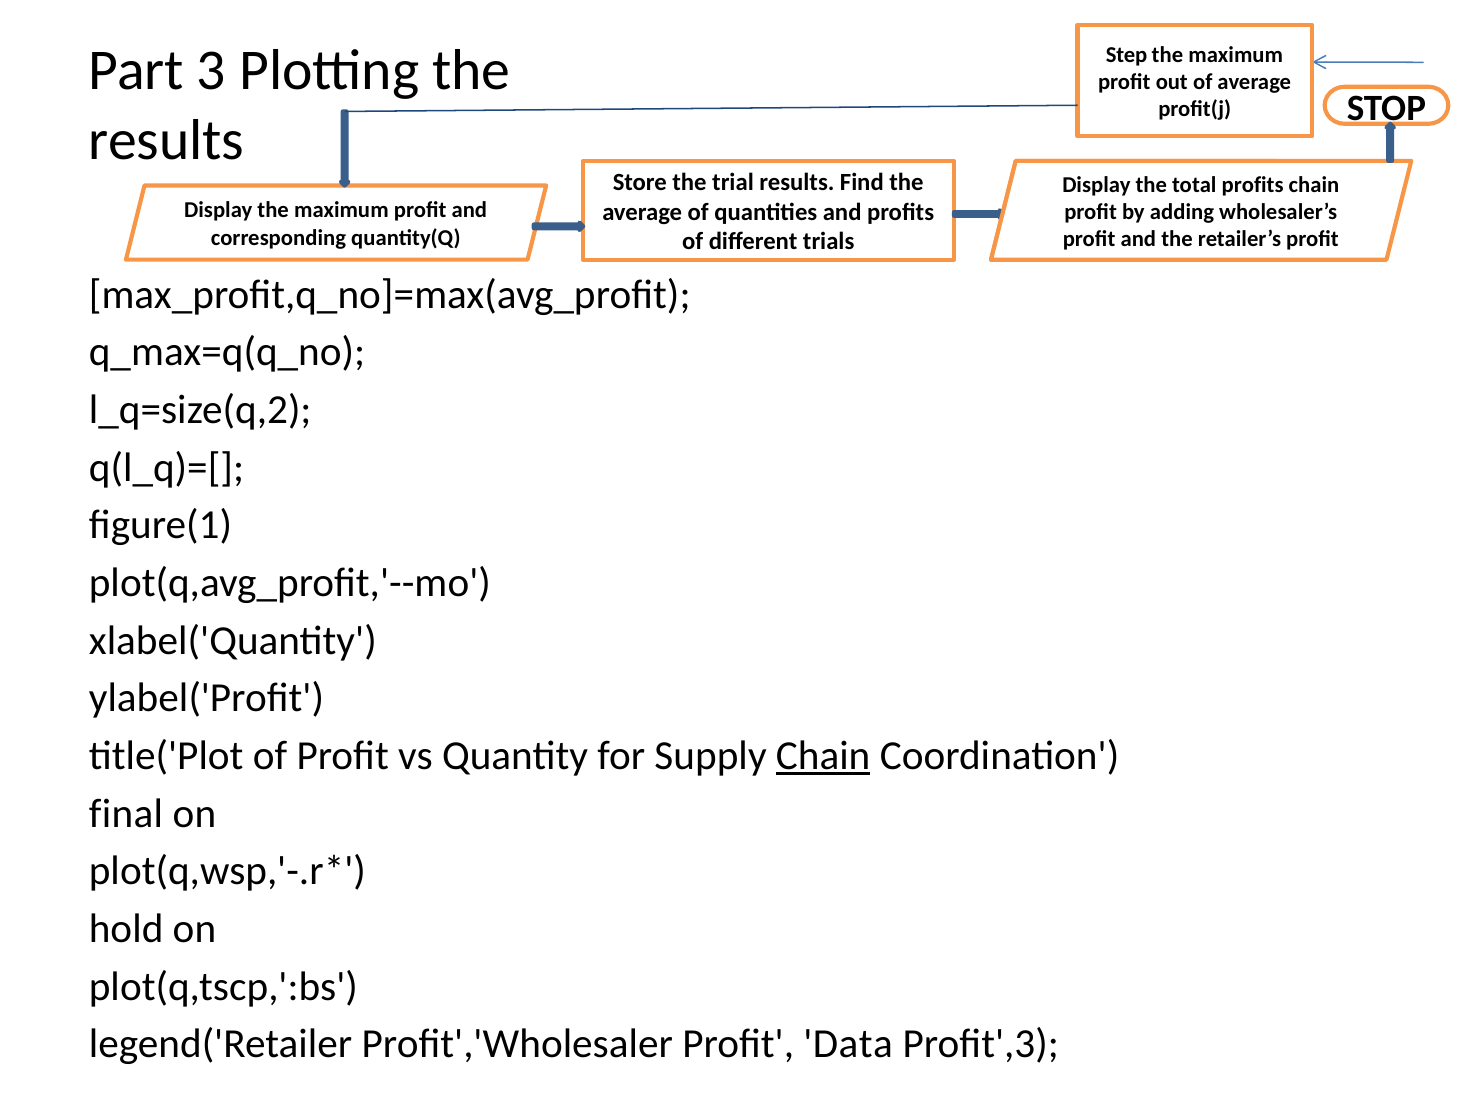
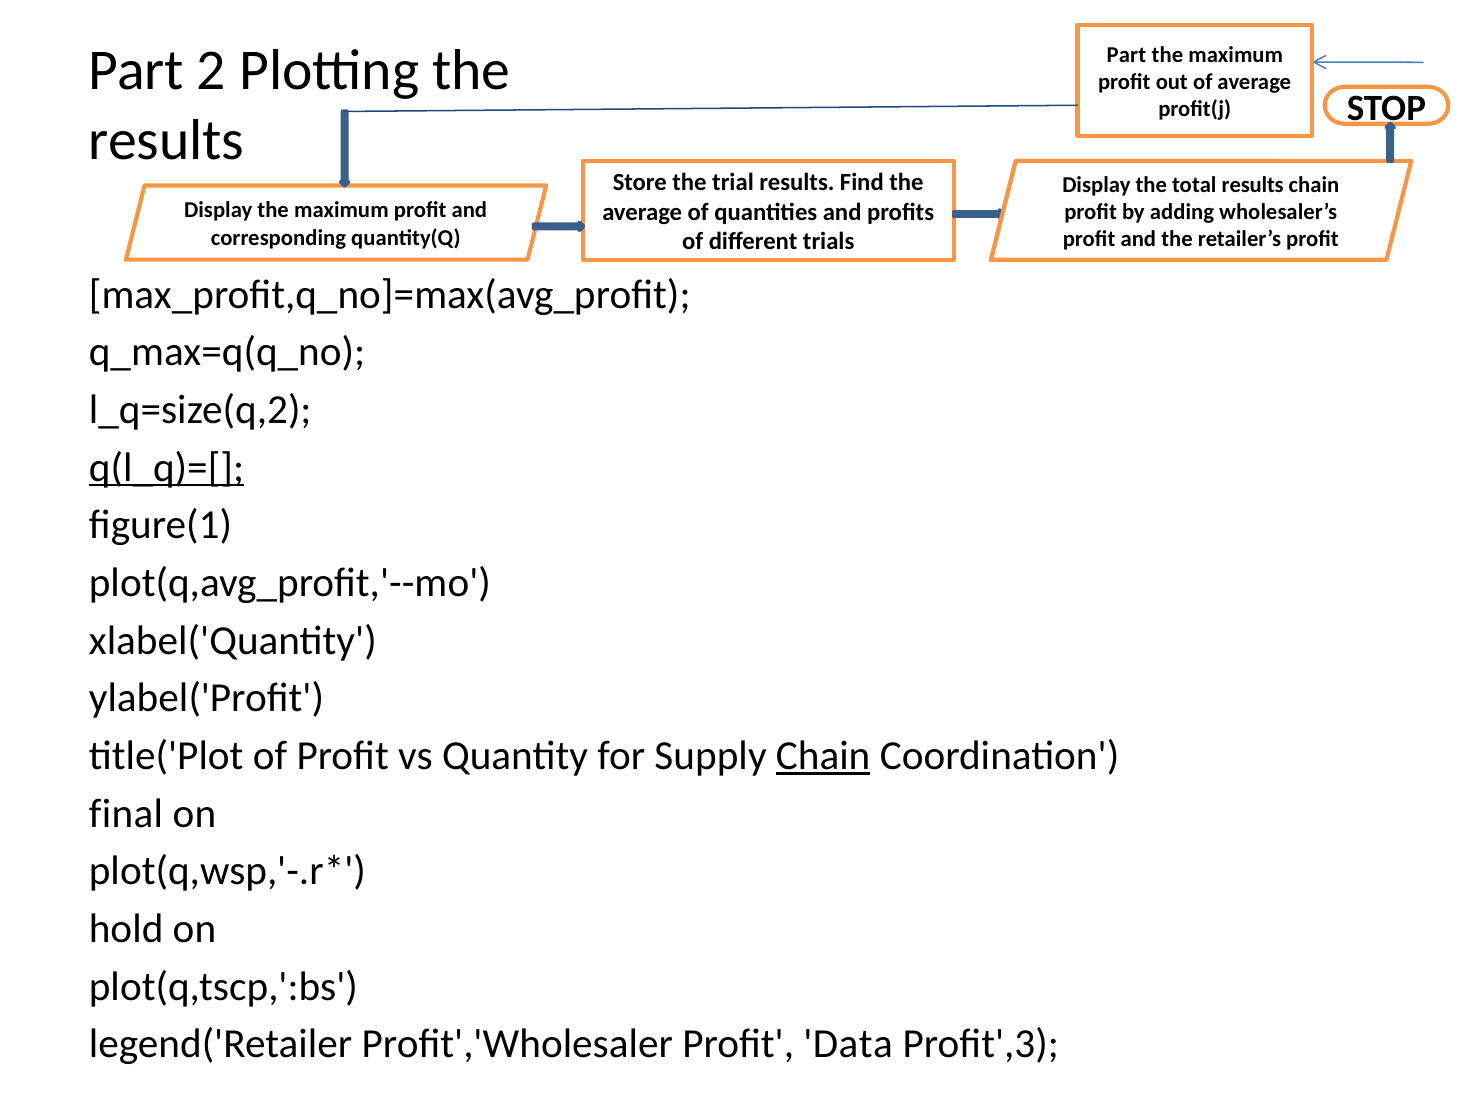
Step at (1127, 55): Step -> Part
3: 3 -> 2
profits at (1253, 185): profits -> results
q(l_q)=[ underline: none -> present
